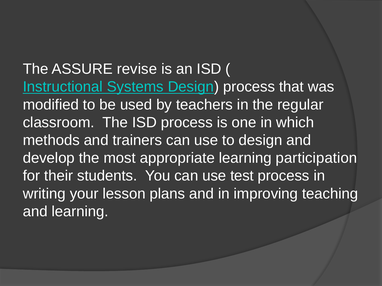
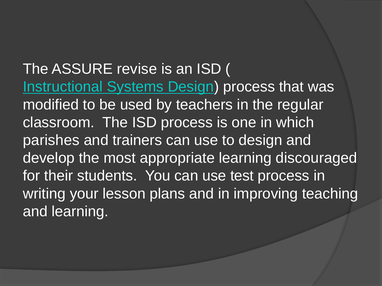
methods: methods -> parishes
participation: participation -> discouraged
